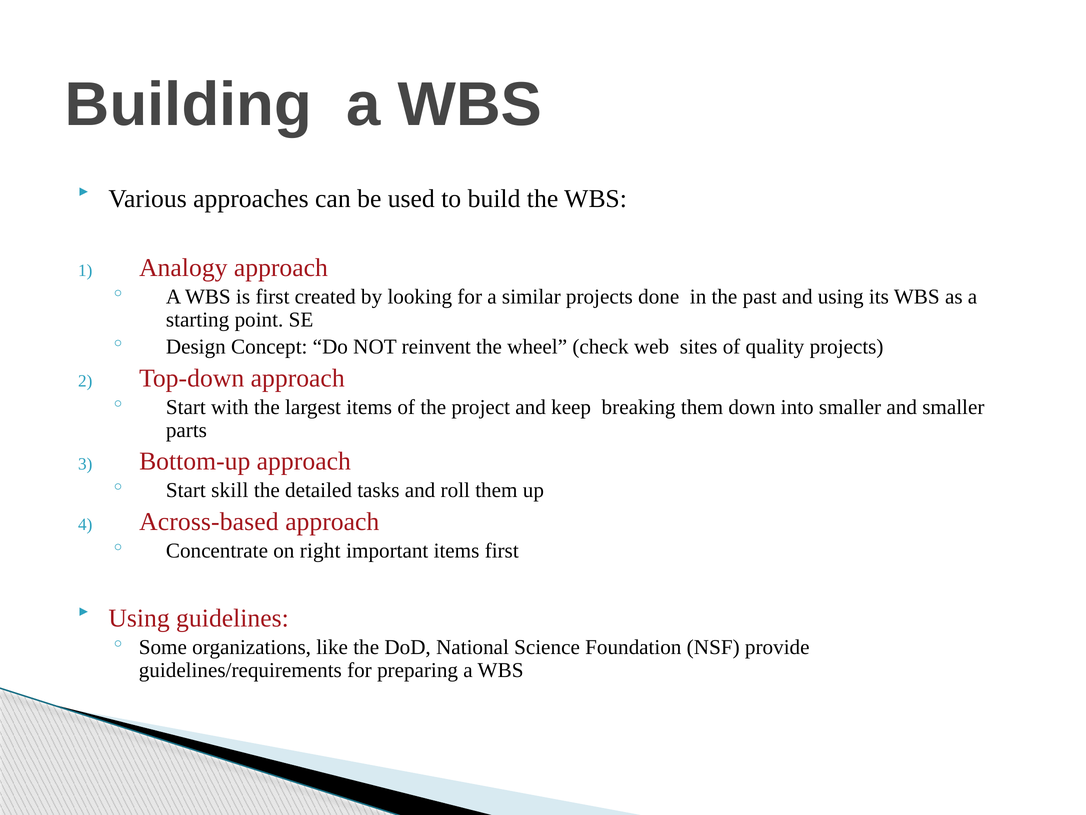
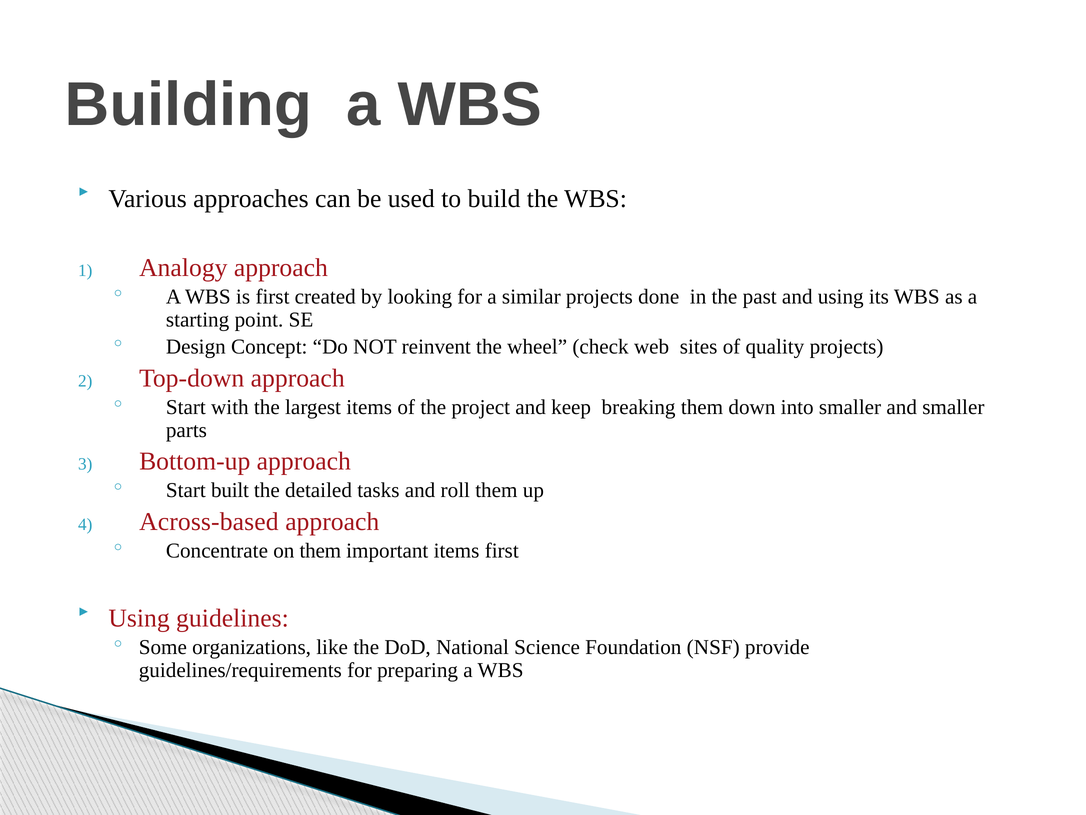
skill: skill -> built
on right: right -> them
